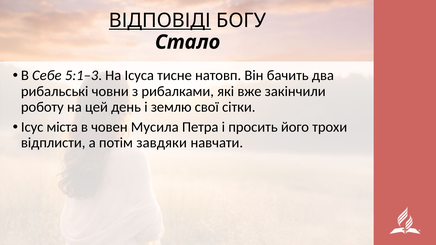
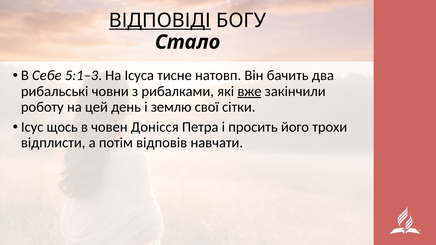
вже underline: none -> present
міста: міста -> щось
Мусила: Мусила -> Донісся
завдяки: завдяки -> відповів
